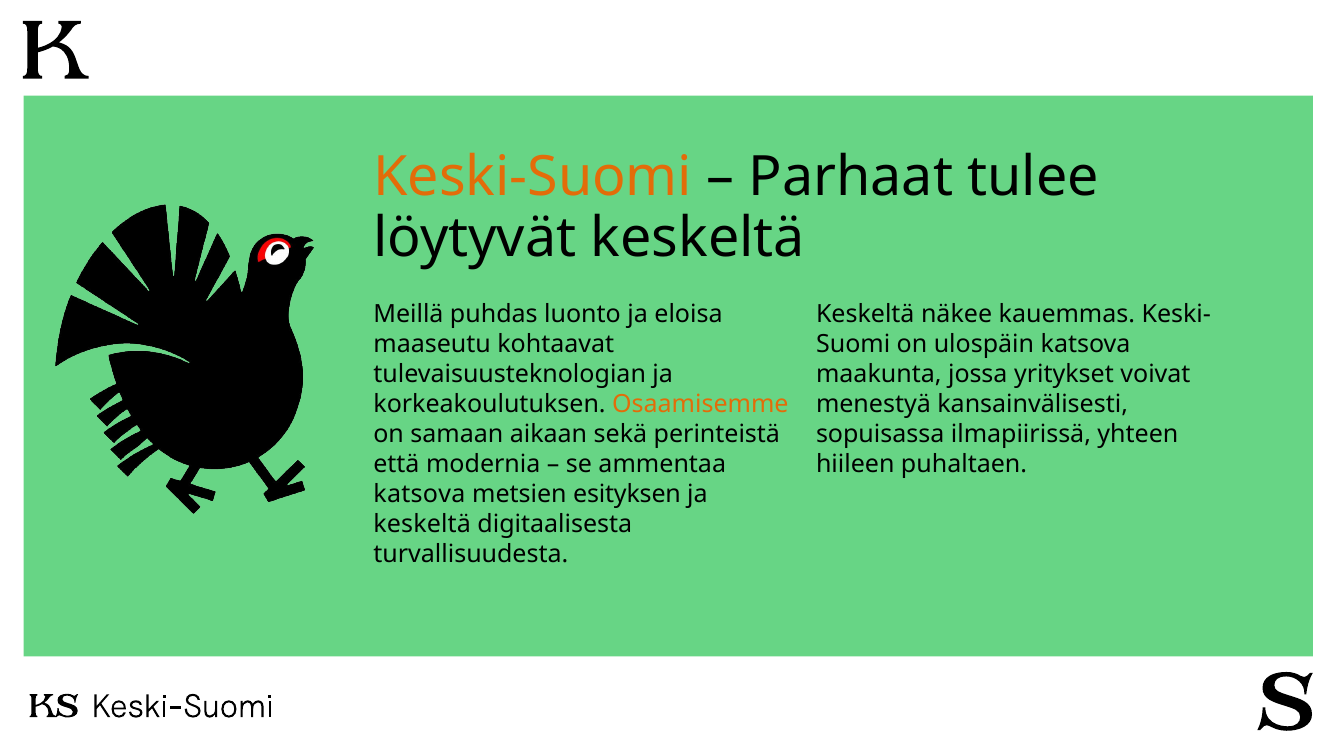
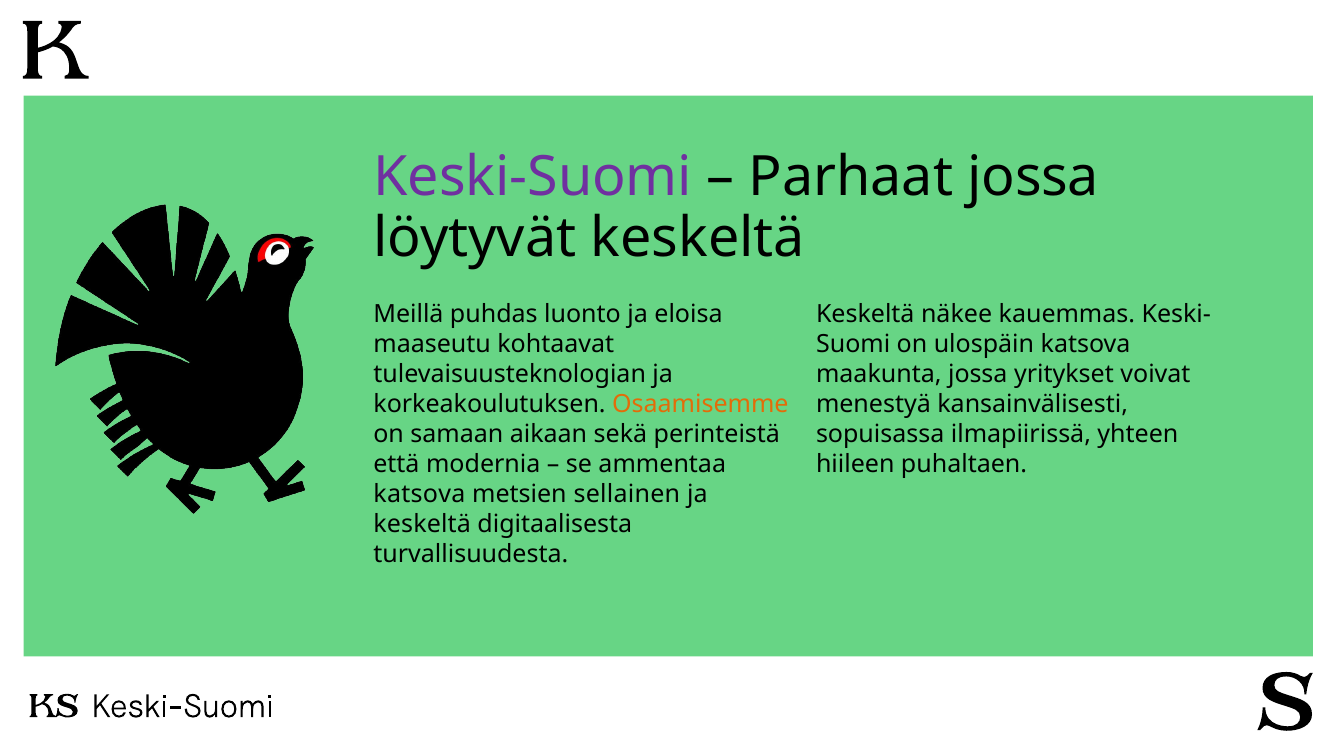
Keski-Suomi colour: orange -> purple
Parhaat tulee: tulee -> jossa
esityksen: esityksen -> sellainen
